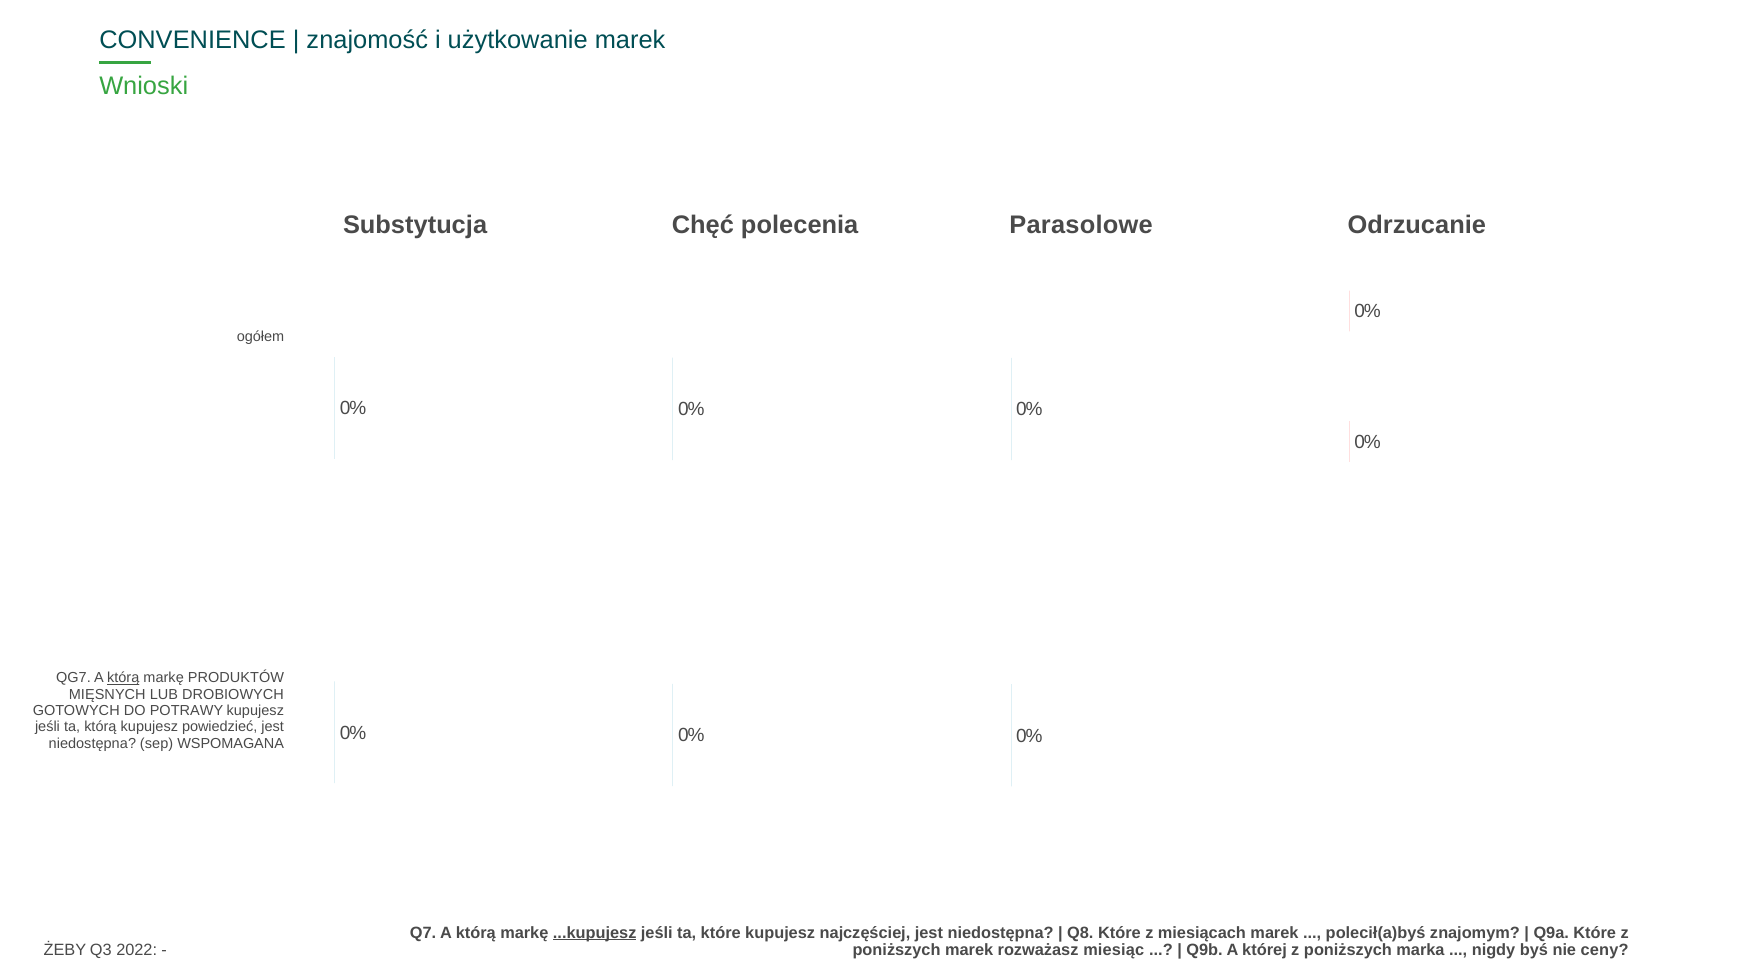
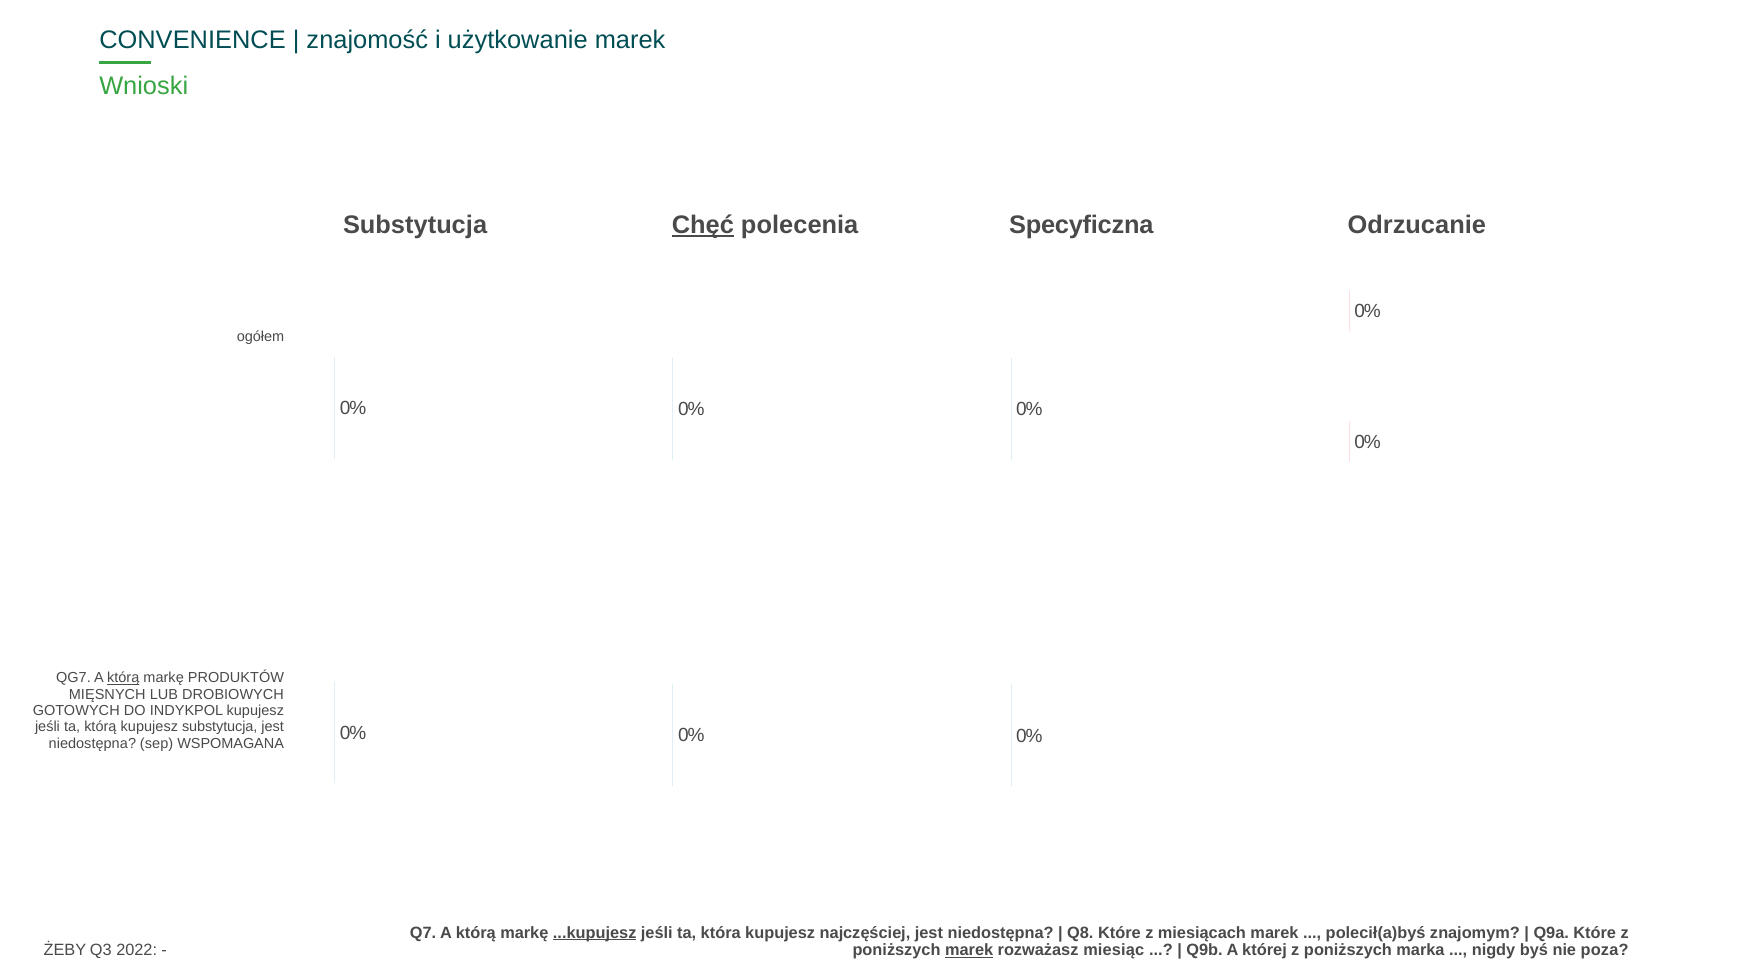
Chęć underline: none -> present
Parasolowe: Parasolowe -> Specyficzna
POTRAWY: POTRAWY -> INDYKPOL
kupujesz powiedzieć: powiedzieć -> substytucja
ta które: które -> która
marek at (969, 951) underline: none -> present
ceny: ceny -> poza
